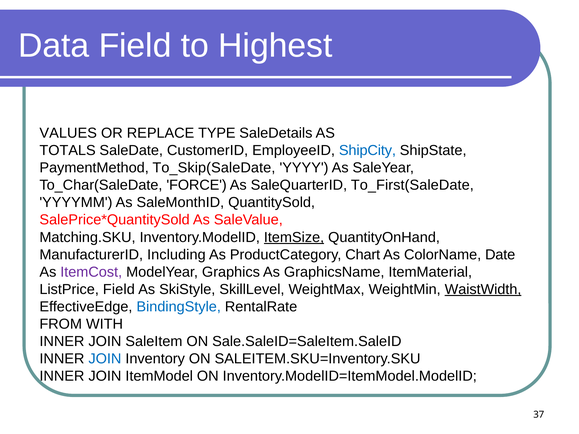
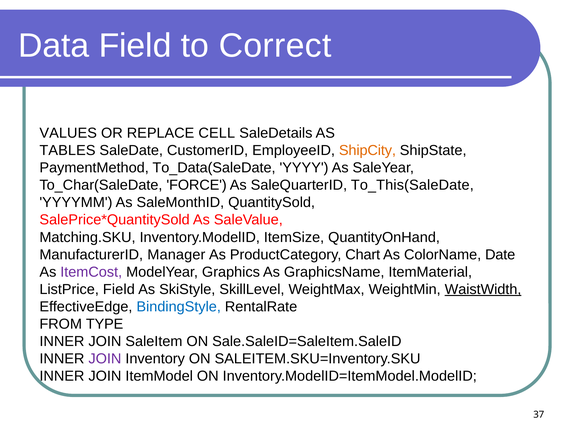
Highest: Highest -> Correct
TYPE: TYPE -> CELL
TOTALS: TOTALS -> TABLES
ShipCity colour: blue -> orange
To_Skip(SaleDate: To_Skip(SaleDate -> To_Data(SaleDate
To_First(SaleDate: To_First(SaleDate -> To_This(SaleDate
ItemSize underline: present -> none
Including: Including -> Manager
WITH: WITH -> TYPE
JOIN at (105, 359) colour: blue -> purple
